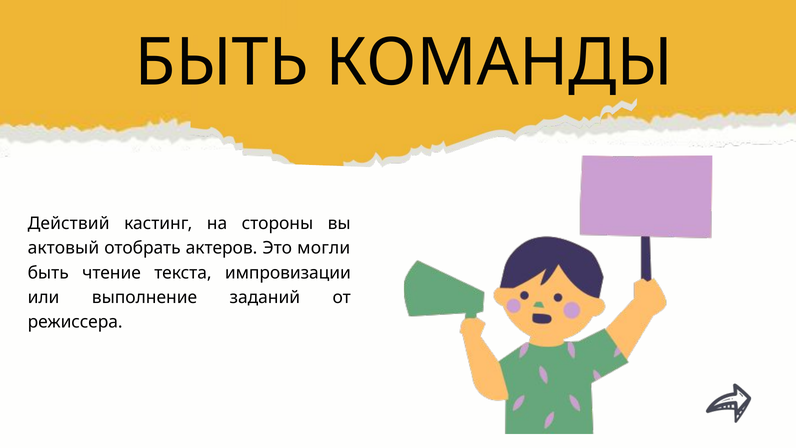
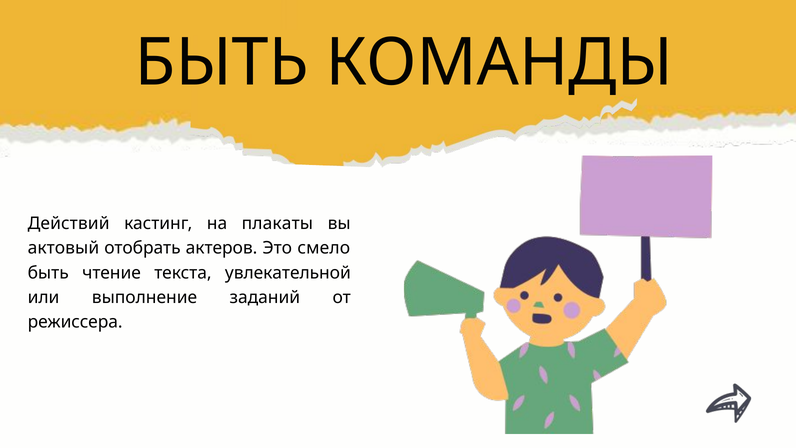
стороны: стороны -> плакаты
могли: могли -> смело
импровизации: импровизации -> увлекательной
